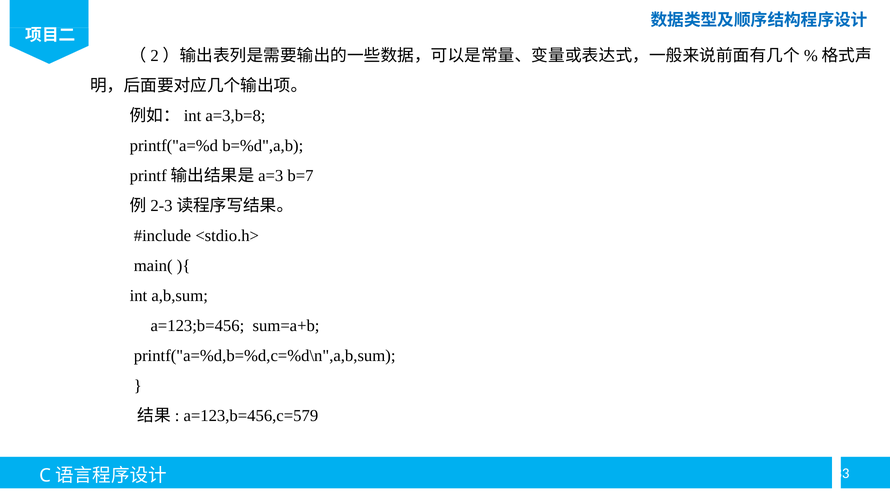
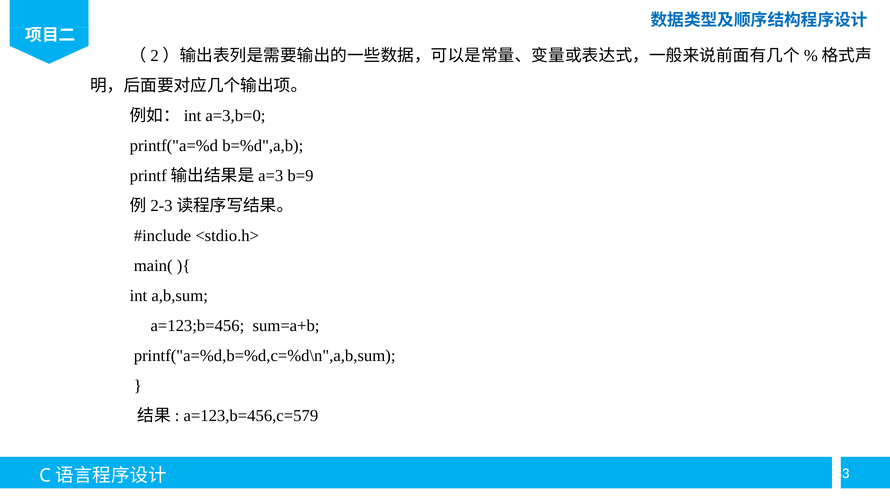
a=3,b=8: a=3,b=8 -> a=3,b=0
b=7: b=7 -> b=9
